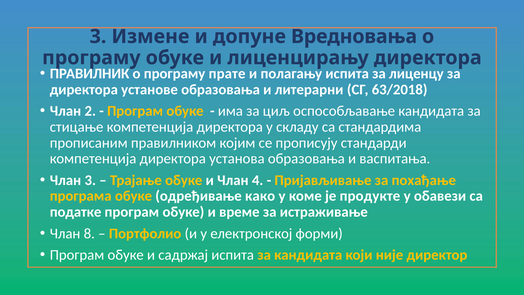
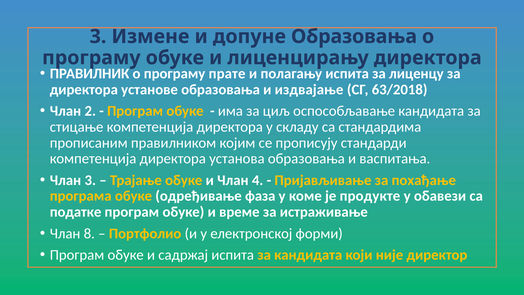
допуне Вредновања: Вредновања -> Образовања
литерарни: литерарни -> издвајање
како: како -> фаза
